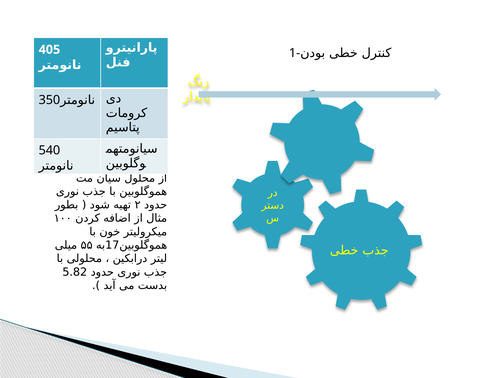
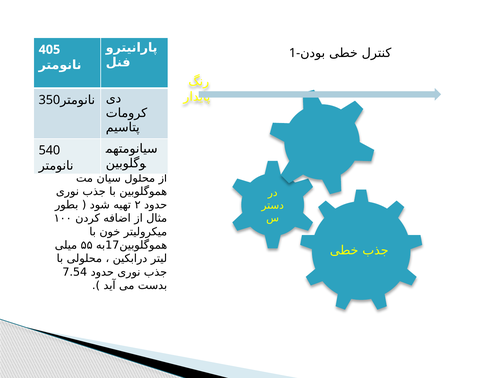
5.82: 5.82 -> 7.54
